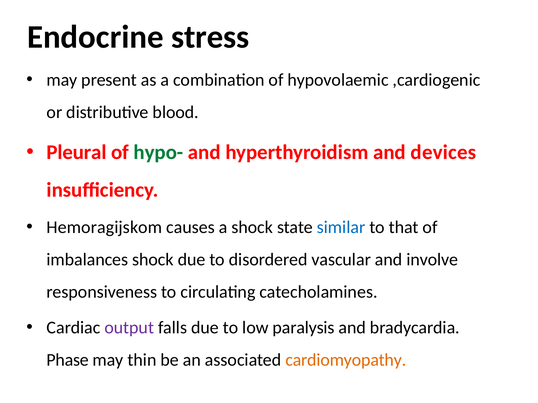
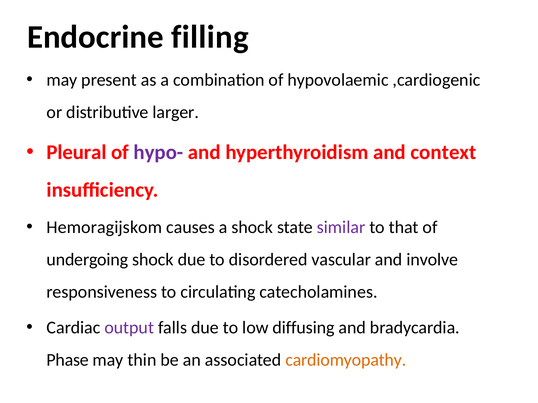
stress: stress -> filling
blood: blood -> larger
hypo- colour: green -> purple
devices: devices -> context
similar colour: blue -> purple
imbalances: imbalances -> undergoing
paralysis: paralysis -> diffusing
